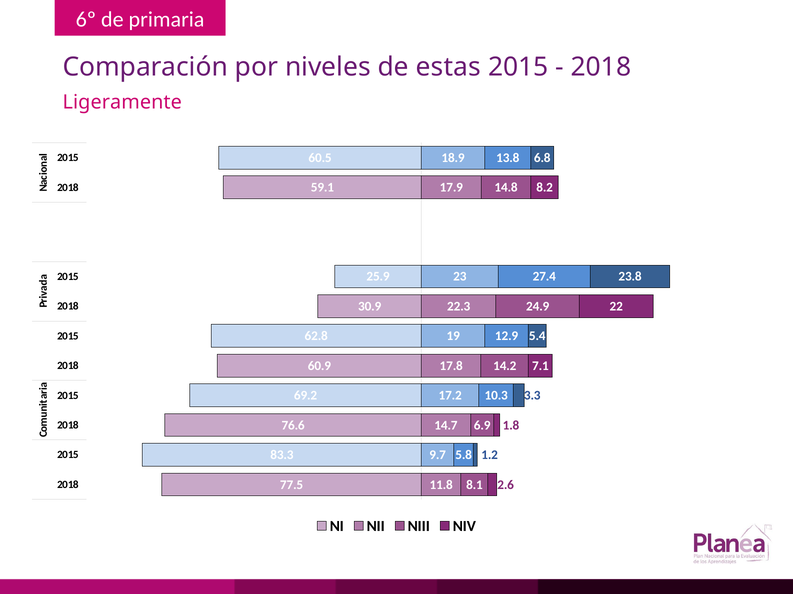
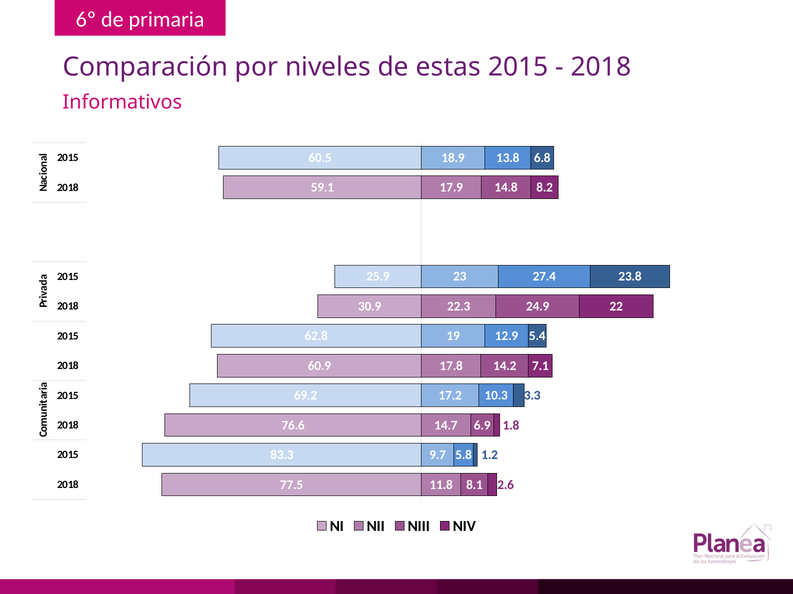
Ligeramente: Ligeramente -> Informativos
